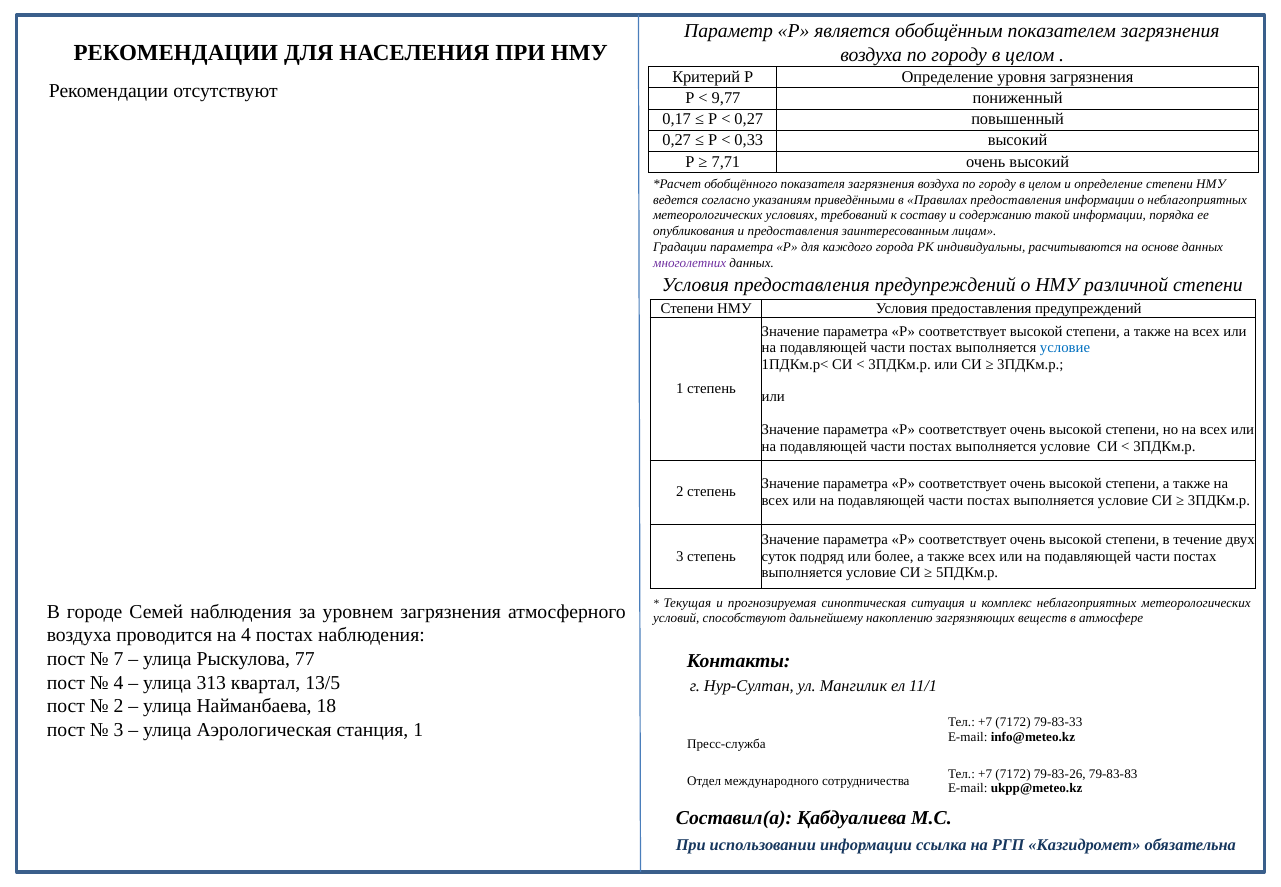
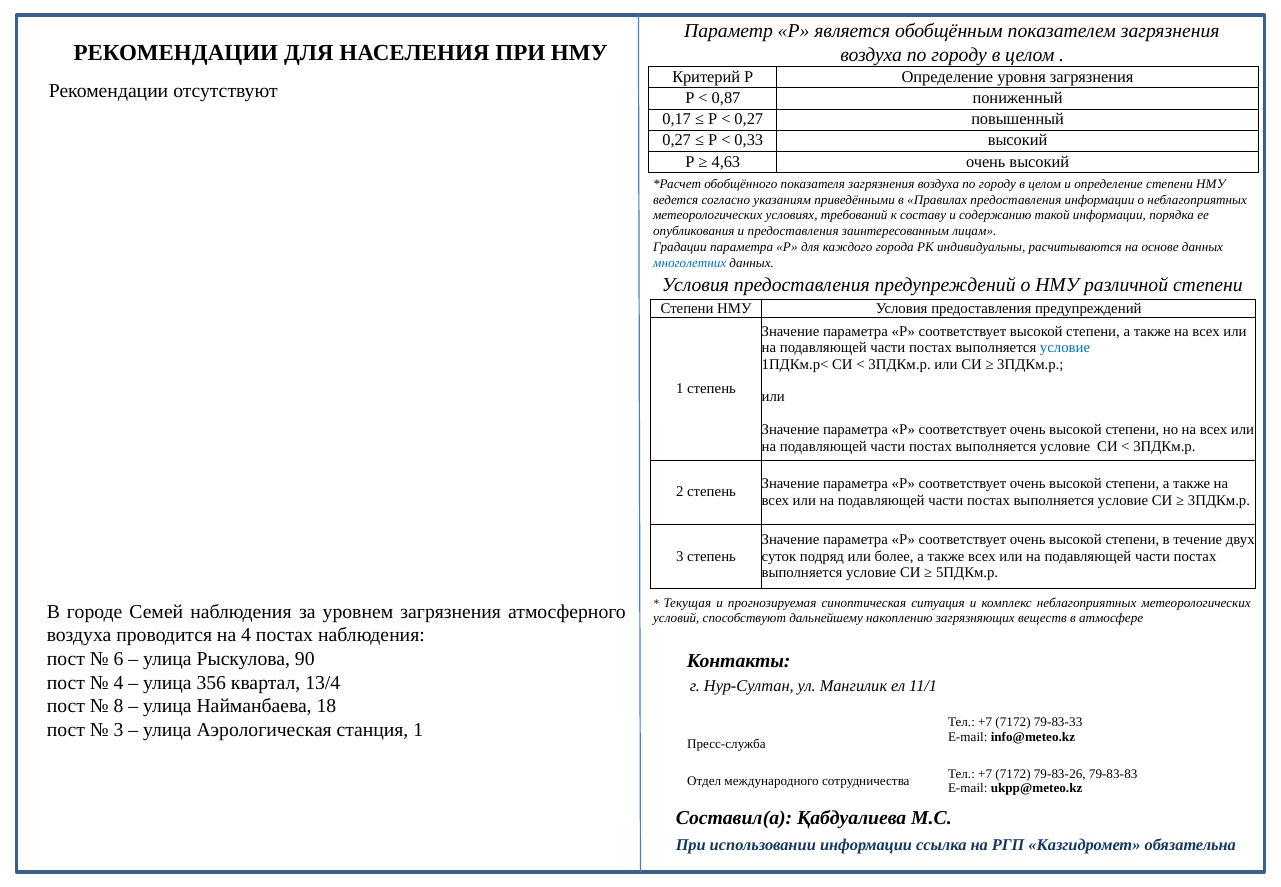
9,77: 9,77 -> 0,87
7,71: 7,71 -> 4,63
многолетних colour: purple -> blue
7: 7 -> 6
77: 77 -> 90
313: 313 -> 356
13/5: 13/5 -> 13/4
2 at (118, 706): 2 -> 8
